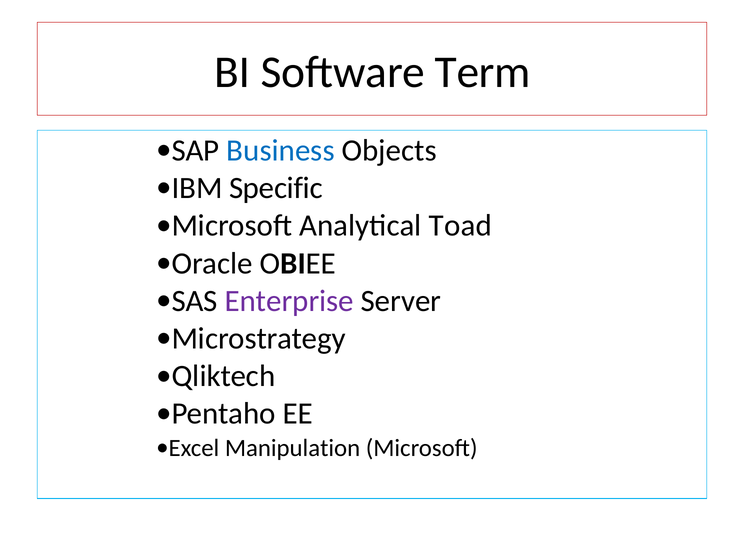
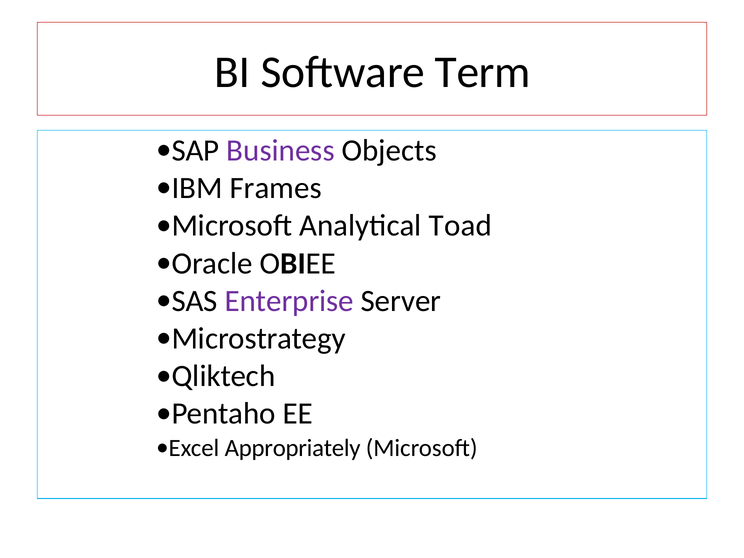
Business colour: blue -> purple
Specific: Specific -> Frames
Manipulation: Manipulation -> Appropriately
